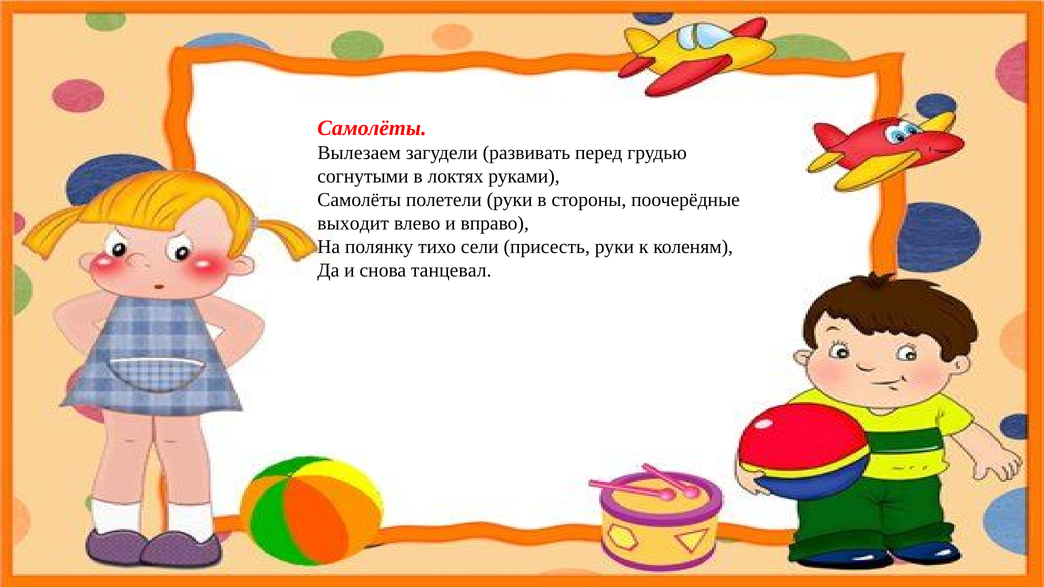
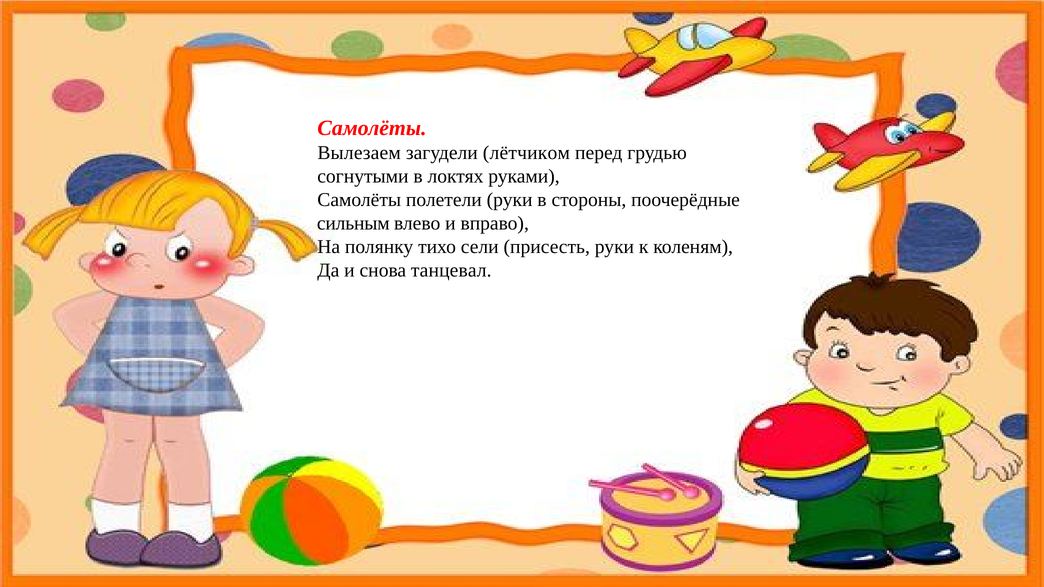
развивать: развивать -> лётчиком
выходит: выходит -> сильным
